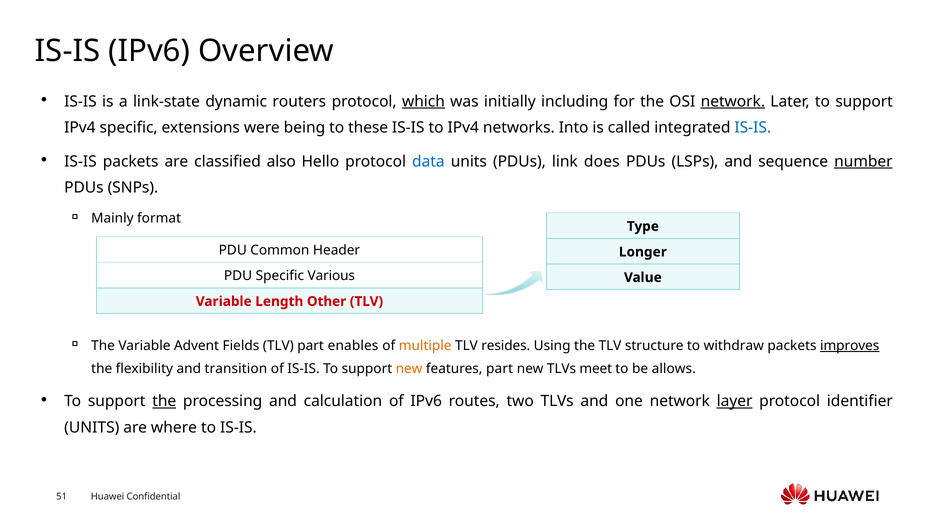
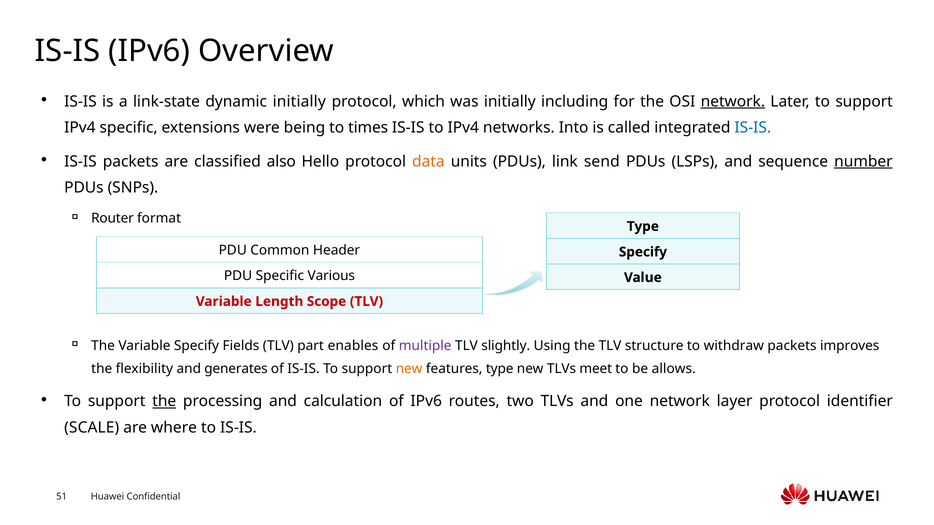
dynamic routers: routers -> initially
which underline: present -> none
these: these -> times
data colour: blue -> orange
does: does -> send
Mainly: Mainly -> Router
Longer at (643, 252): Longer -> Specify
Other: Other -> Scope
Variable Advent: Advent -> Specify
multiple colour: orange -> purple
resides: resides -> slightly
improves underline: present -> none
transition: transition -> generates
features part: part -> type
layer underline: present -> none
UNITS at (92, 428): UNITS -> SCALE
